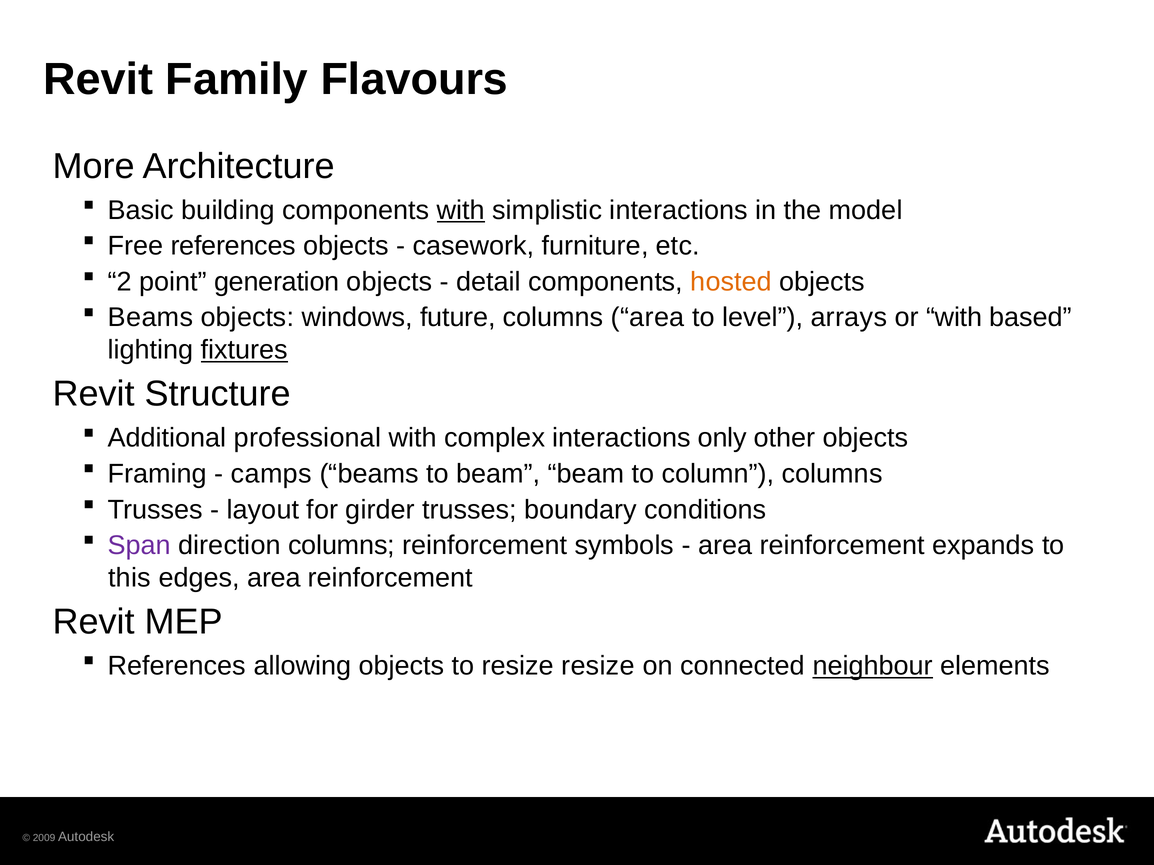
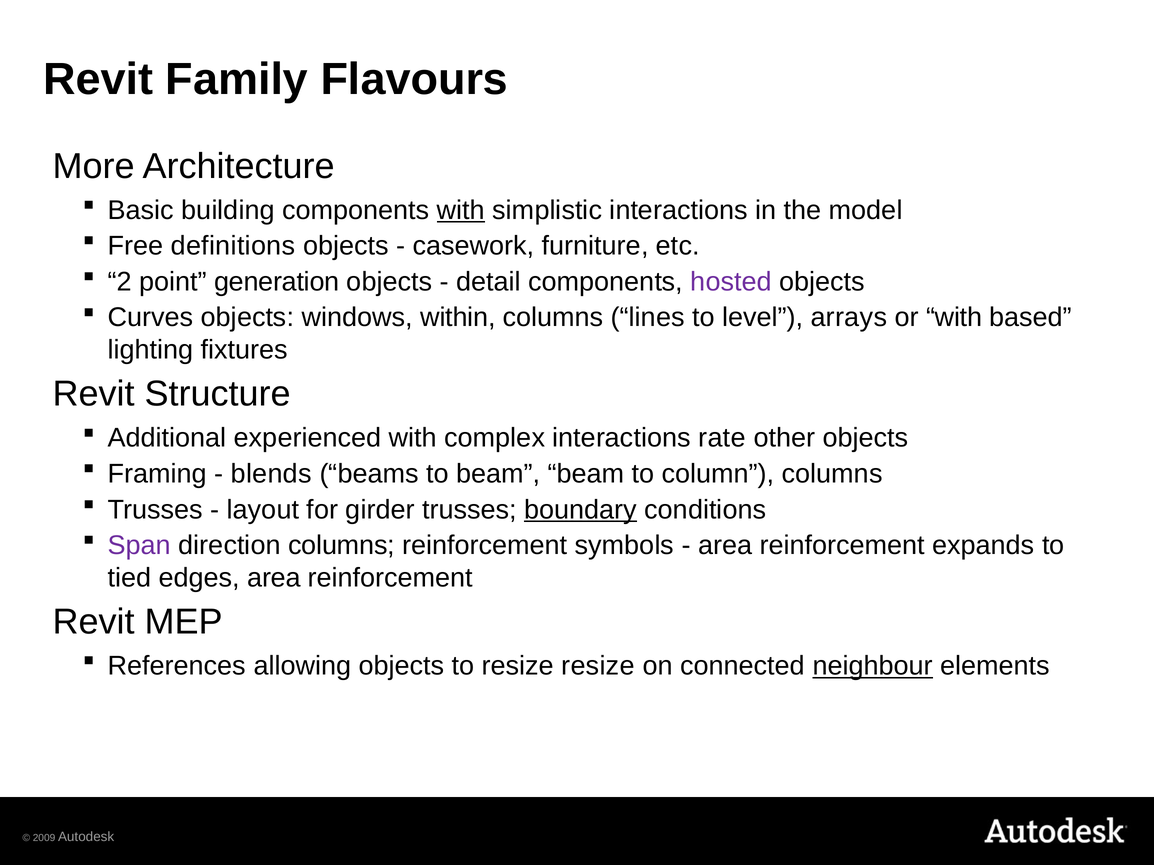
Free references: references -> definitions
hosted colour: orange -> purple
Beams at (151, 318): Beams -> Curves
future: future -> within
columns area: area -> lines
fixtures underline: present -> none
professional: professional -> experienced
only: only -> rate
camps: camps -> blends
boundary underline: none -> present
this: this -> tied
